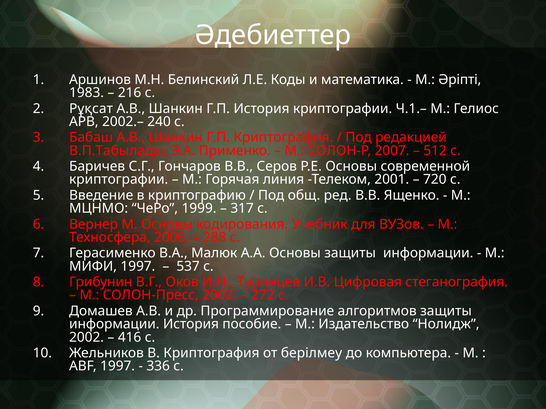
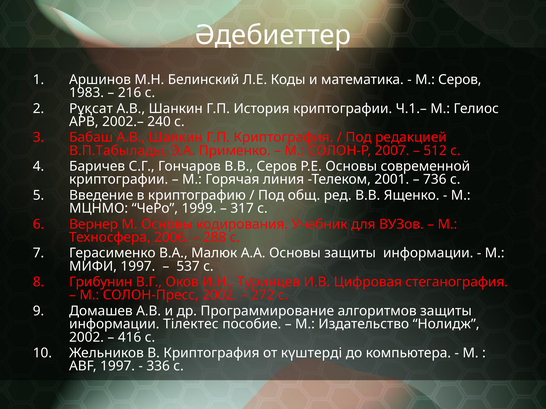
М Әріпті: Әріпті -> Серов
720: 720 -> 736
информации История: История -> Тiлектес
берілмеу: берілмеу -> күштердi
